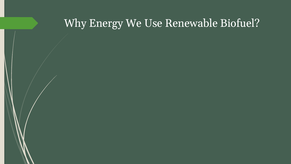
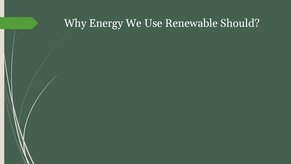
Biofuel: Biofuel -> Should
